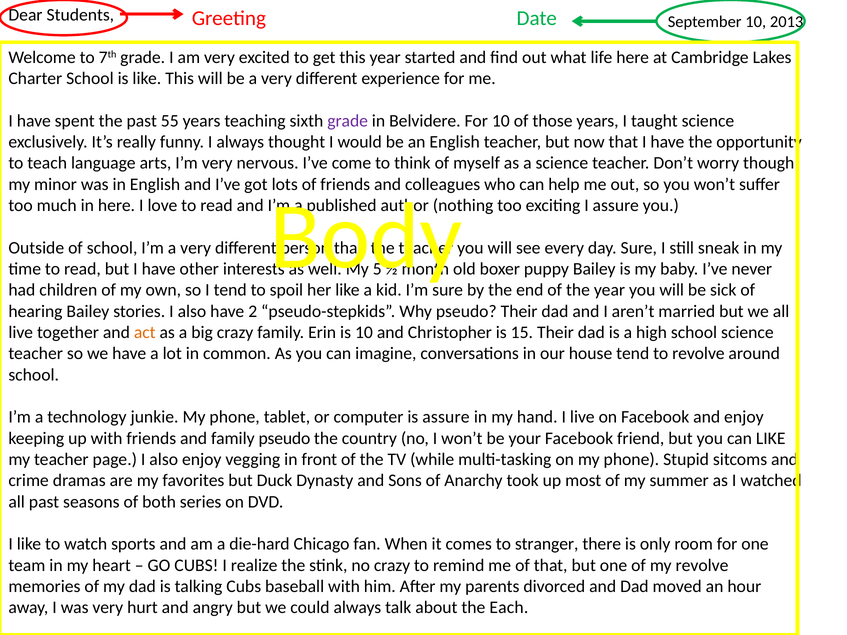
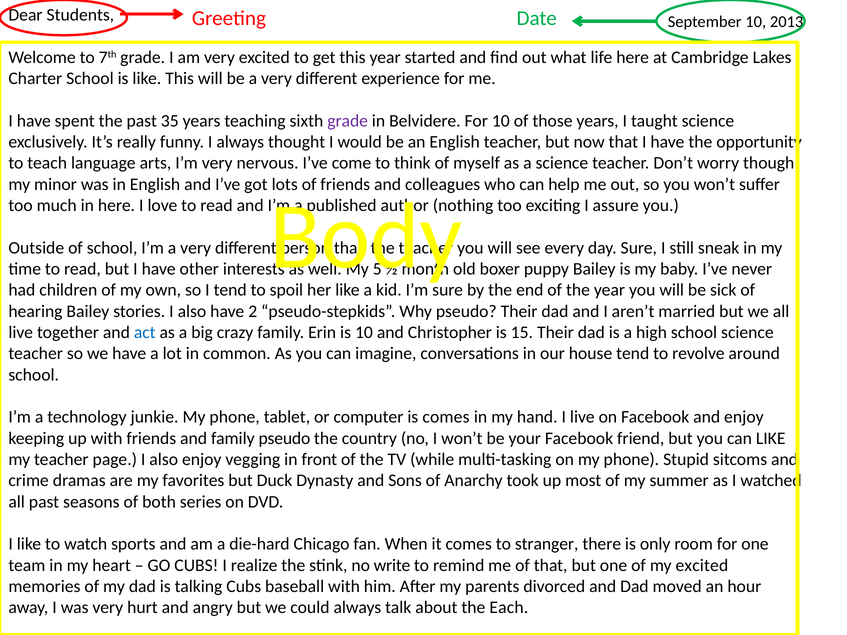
55: 55 -> 35
act colour: orange -> blue
is assure: assure -> comes
no crazy: crazy -> write
my revolve: revolve -> excited
